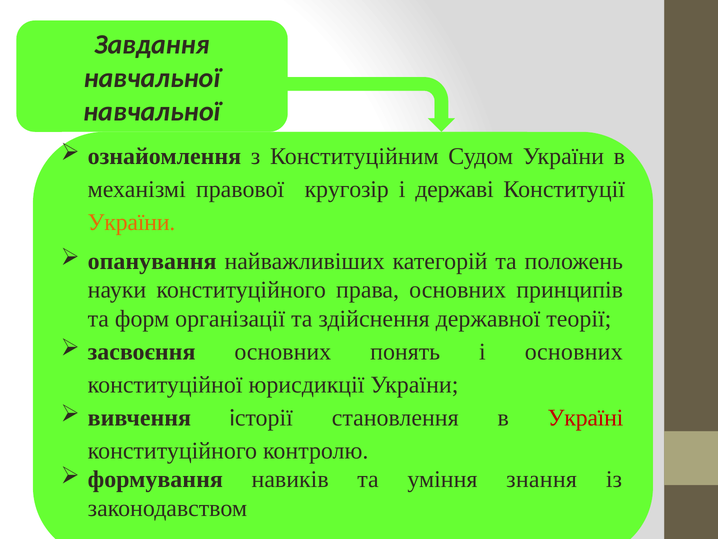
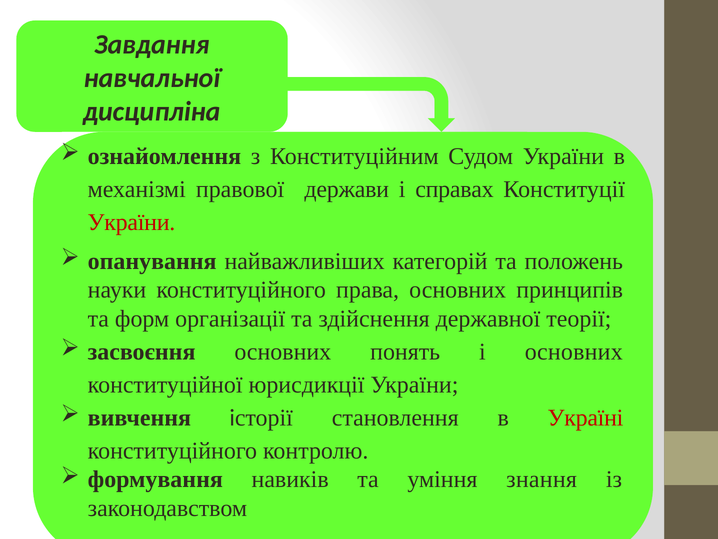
навчальної at (152, 112): навчальної -> дисципліна
кругозір: кругозір -> держави
державі: державі -> справах
України at (131, 222) colour: orange -> red
